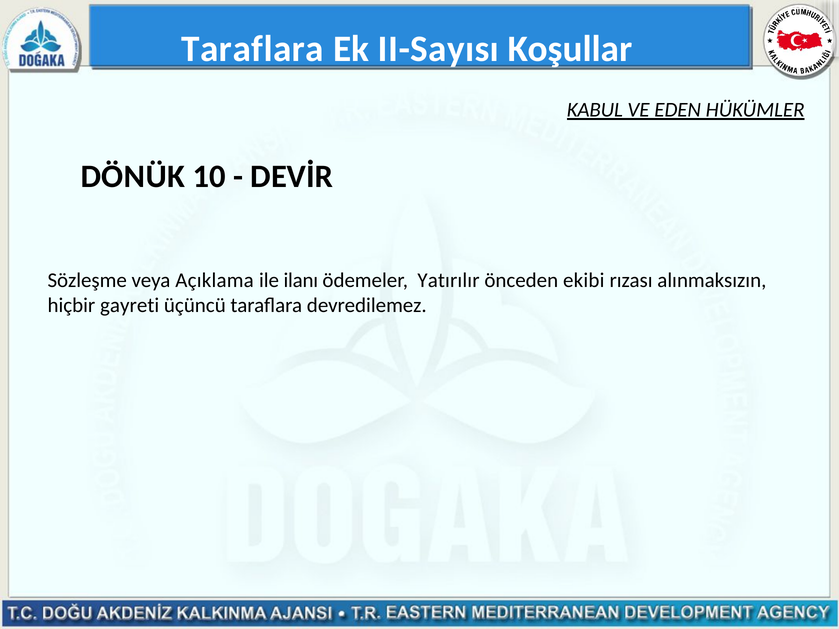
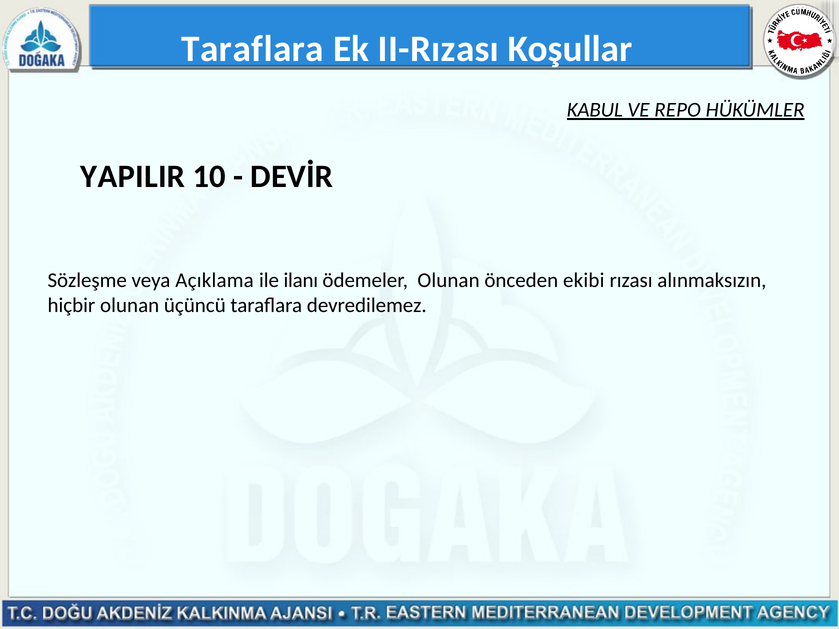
II-Sayısı: II-Sayısı -> II-Rızası
EDEN: EDEN -> REPO
DÖNÜK: DÖNÜK -> YAPILIR
ödemeler Yatırılır: Yatırılır -> Olunan
hiçbir gayreti: gayreti -> olunan
